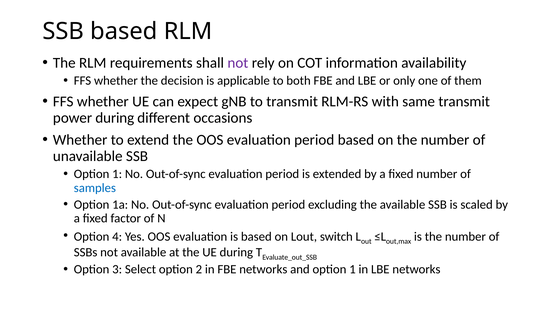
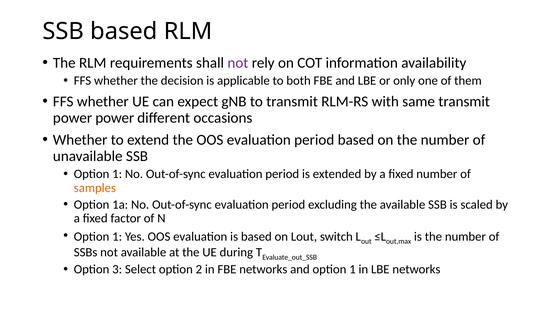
power during: during -> power
samples colour: blue -> orange
4 at (117, 237): 4 -> 1
